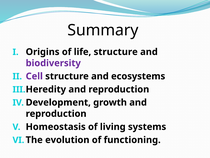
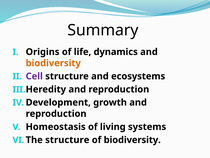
life structure: structure -> dynamics
biodiversity at (53, 63) colour: purple -> orange
evolution at (67, 139): evolution -> structure
of functioning: functioning -> biodiversity
